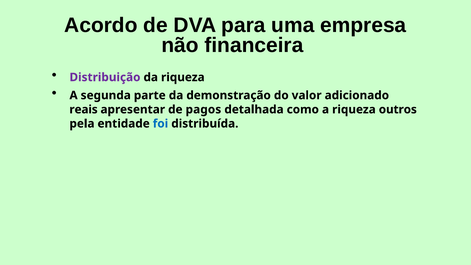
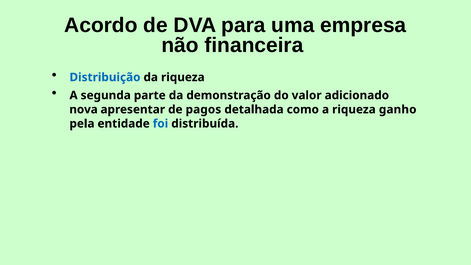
Distribuição colour: purple -> blue
reais: reais -> nova
outros: outros -> ganho
